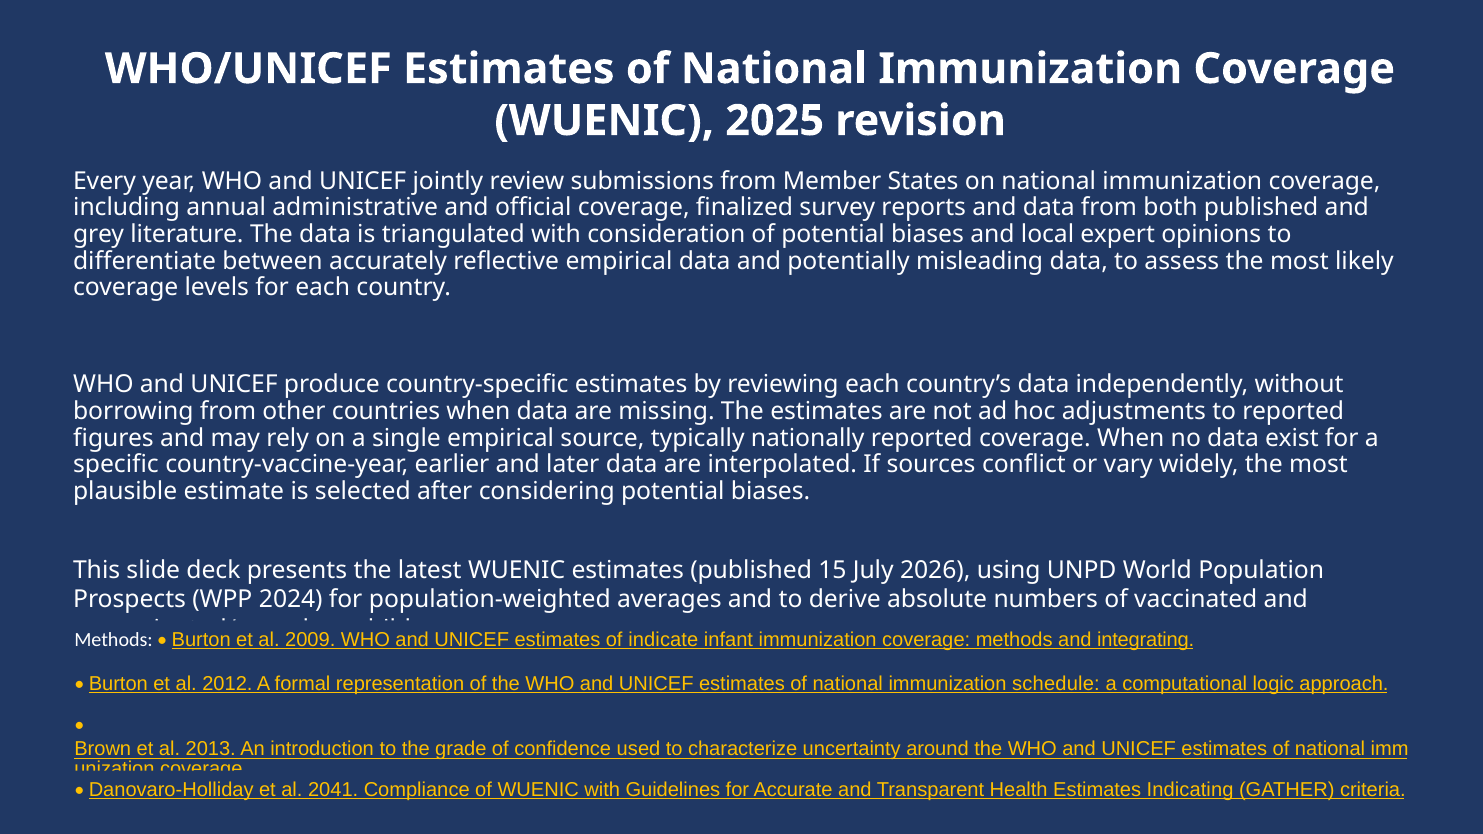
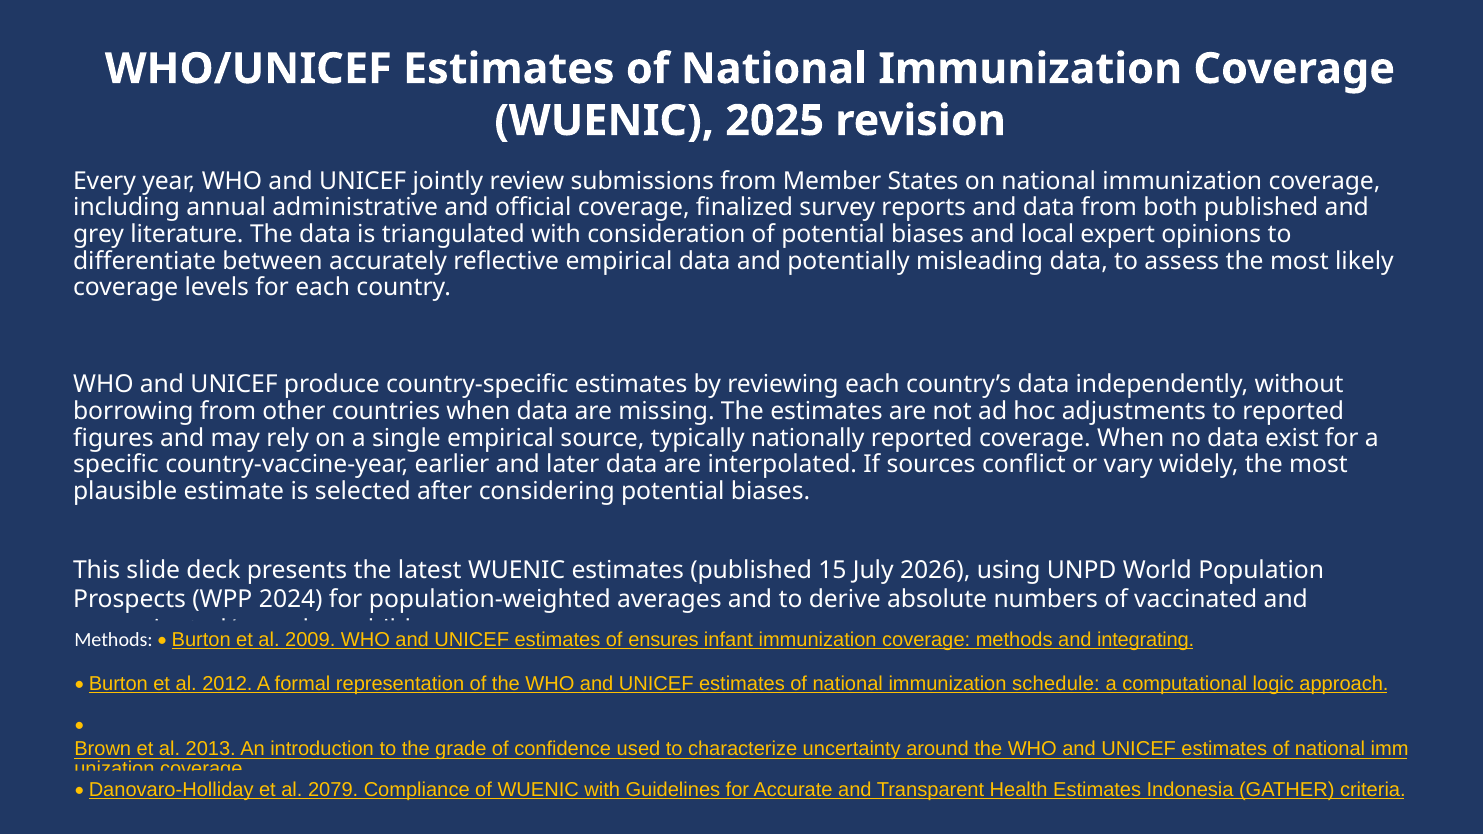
indicate: indicate -> ensures
2041: 2041 -> 2079
Indicating: Indicating -> Indonesia
